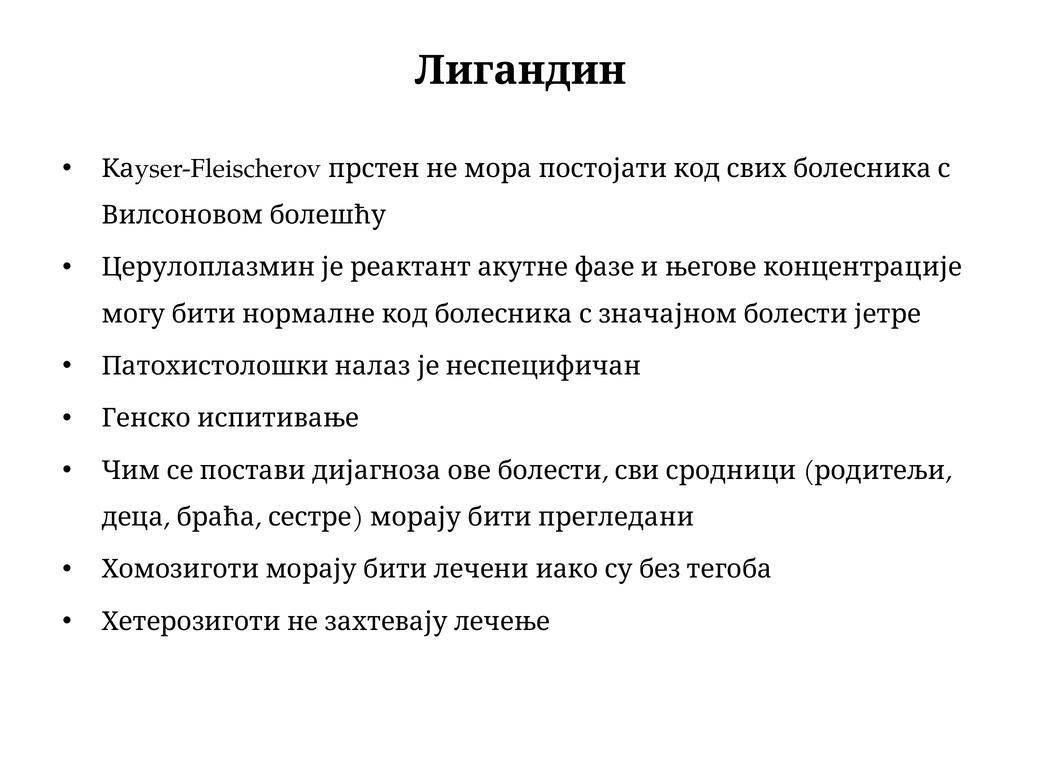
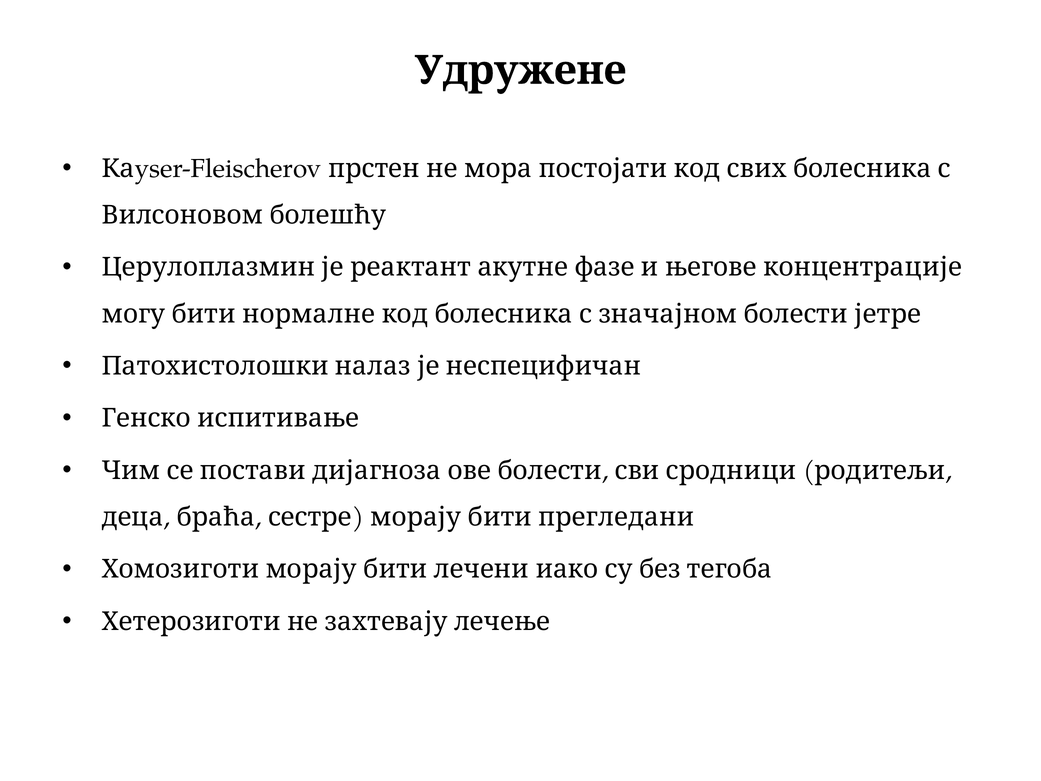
Лигандин: Лигандин -> Удружене
